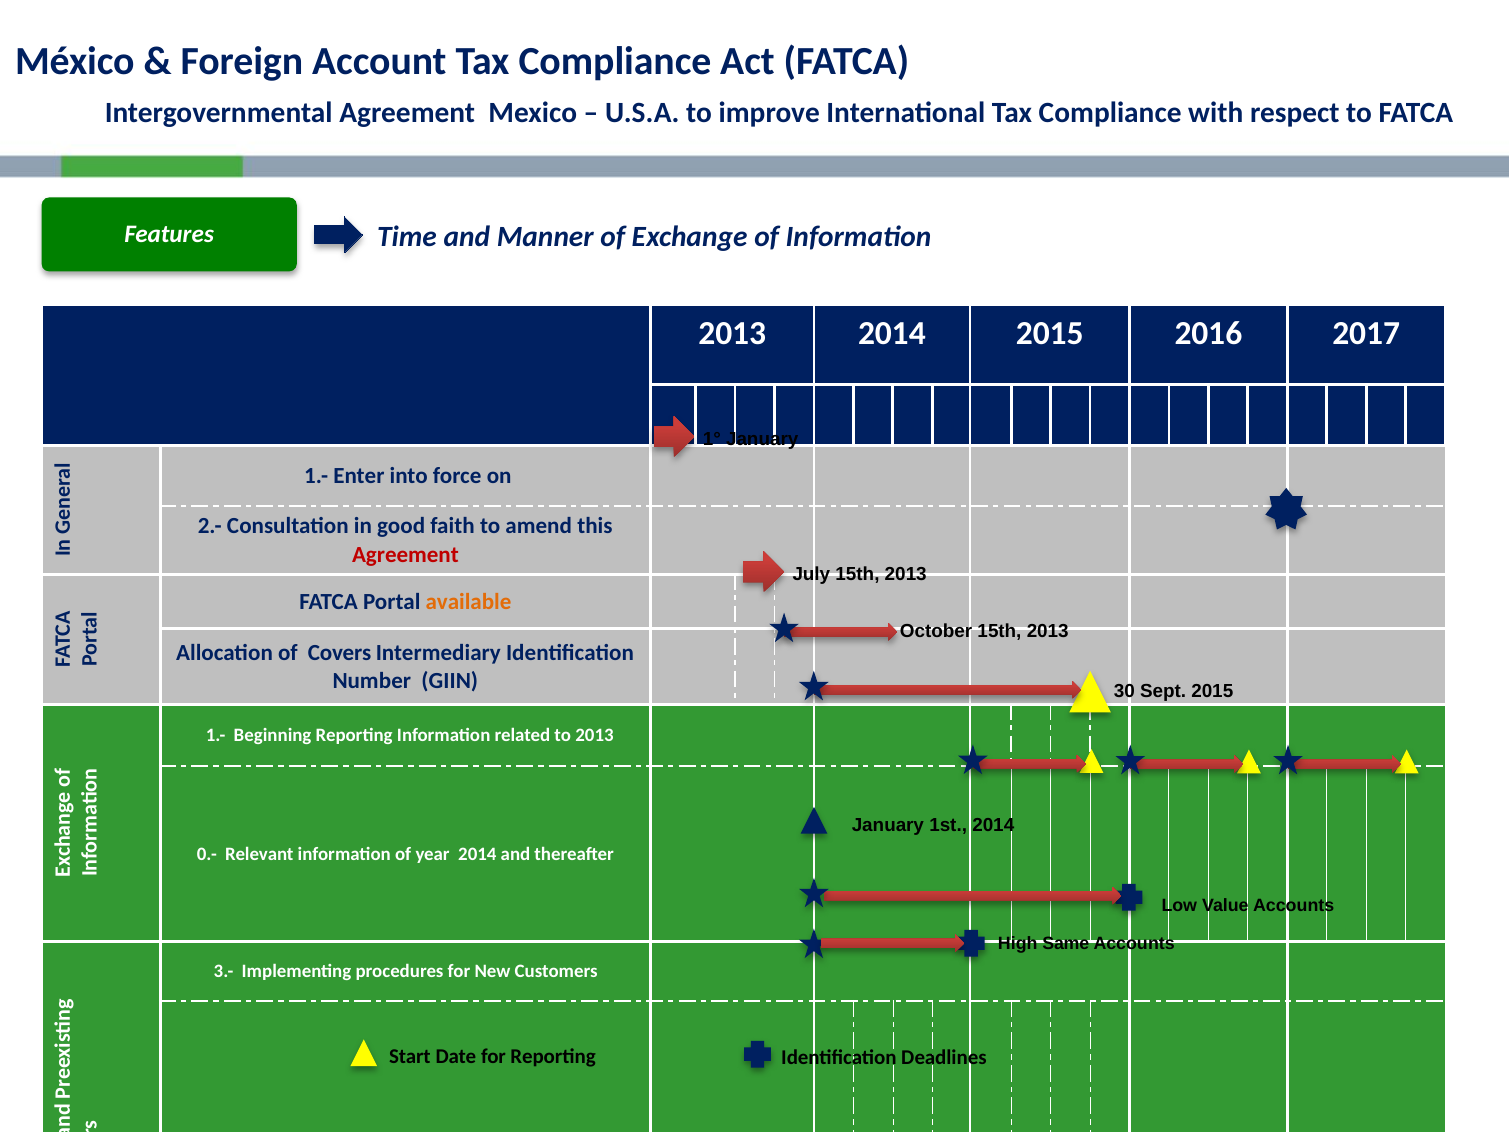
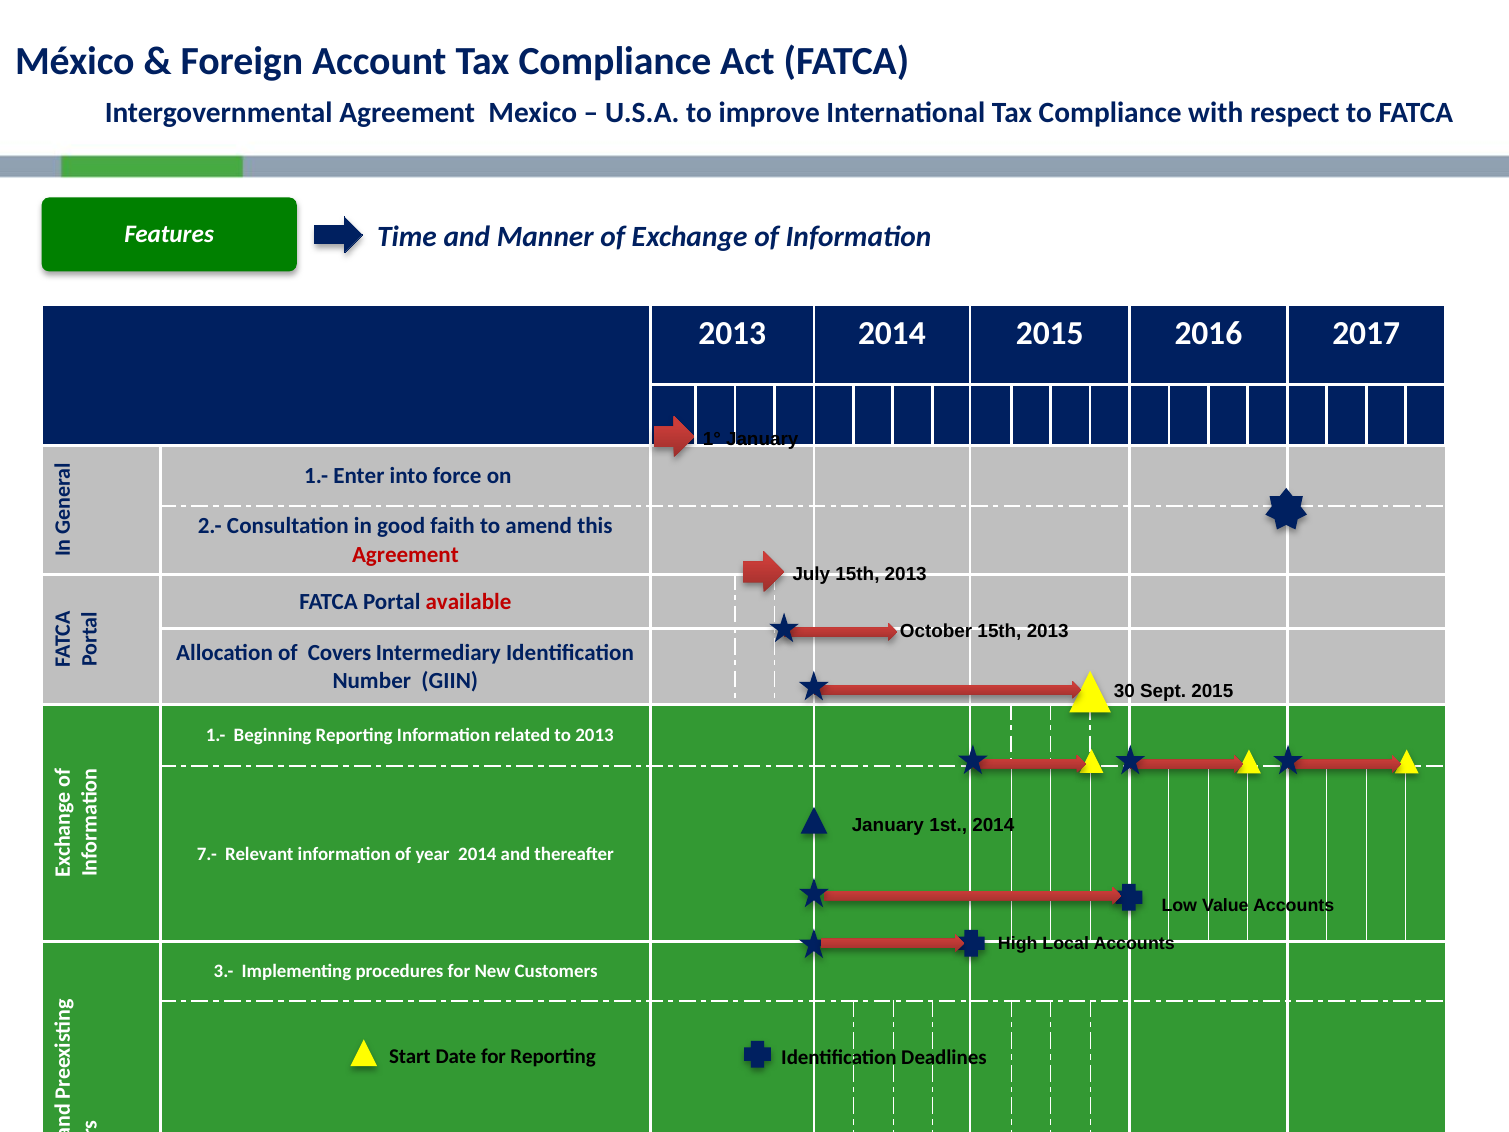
available colour: orange -> red
0.-: 0.- -> 7.-
Same: Same -> Local
